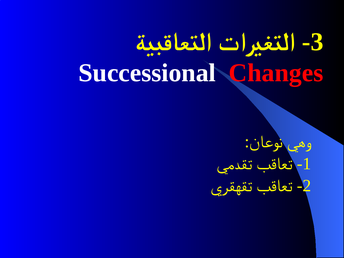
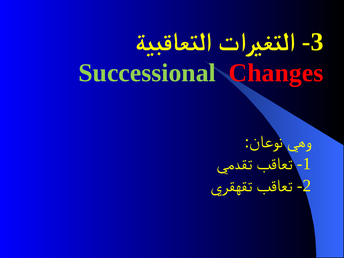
Successional colour: white -> light green
